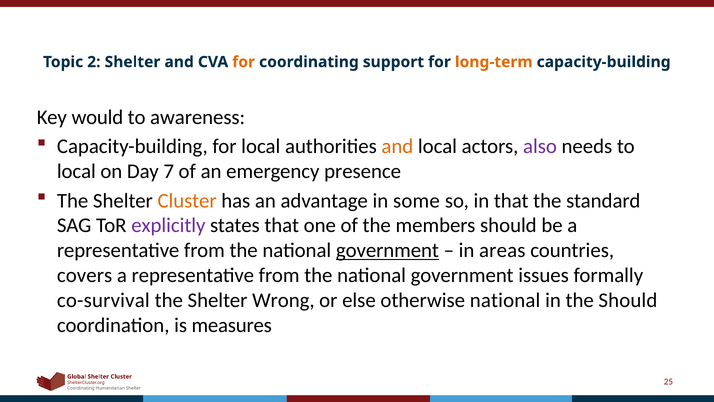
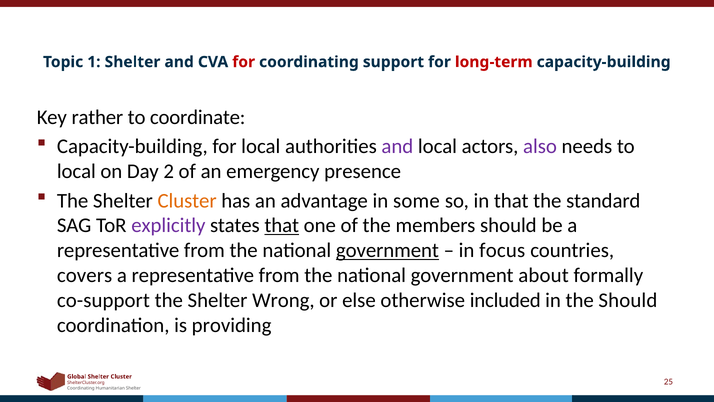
2: 2 -> 1
for at (244, 62) colour: orange -> red
long-term colour: orange -> red
would: would -> rather
awareness: awareness -> coordinate
and at (397, 146) colour: orange -> purple
7: 7 -> 2
that at (282, 225) underline: none -> present
areas: areas -> focus
issues: issues -> about
co-survival: co-survival -> co-support
otherwise national: national -> included
measures: measures -> providing
